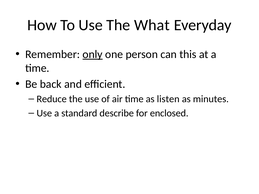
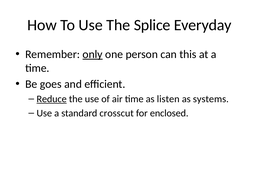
What: What -> Splice
back: back -> goes
Reduce underline: none -> present
minutes: minutes -> systems
describe: describe -> crosscut
